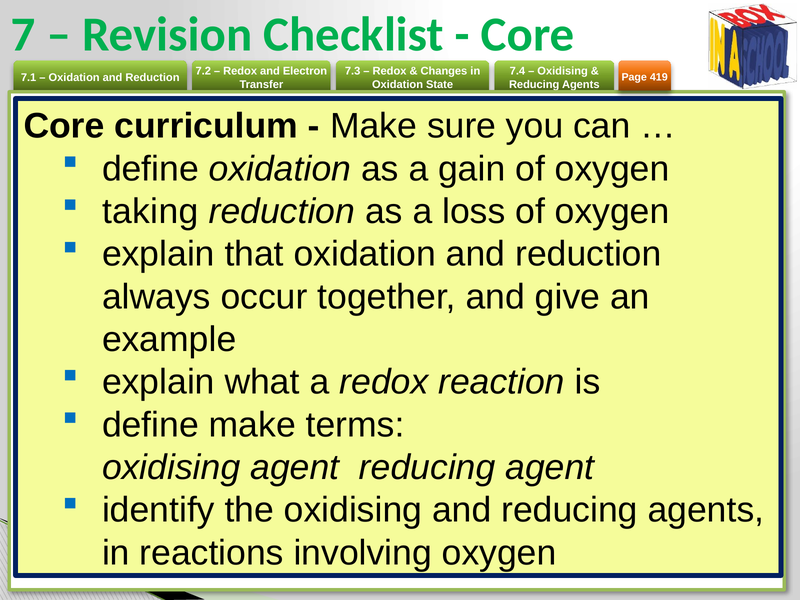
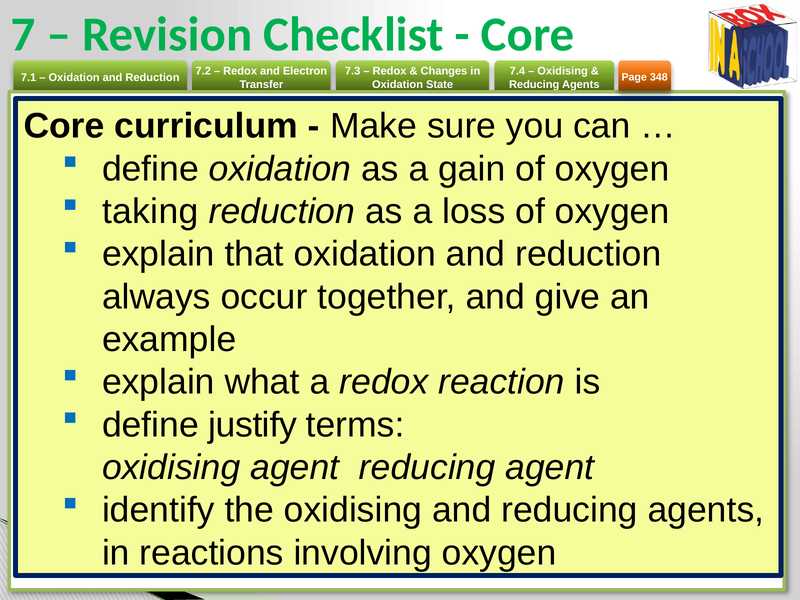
419: 419 -> 348
define make: make -> justify
